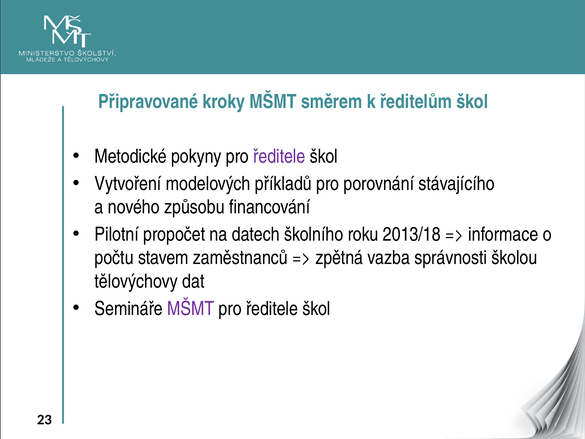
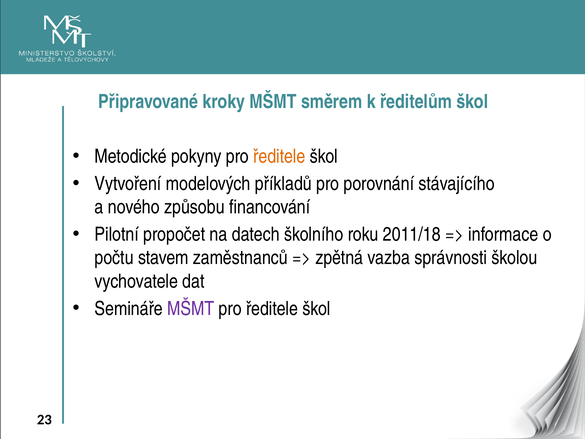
ředitele at (279, 156) colour: purple -> orange
2013/18: 2013/18 -> 2011/18
tělovýchovy: tělovýchovy -> vychovatele
